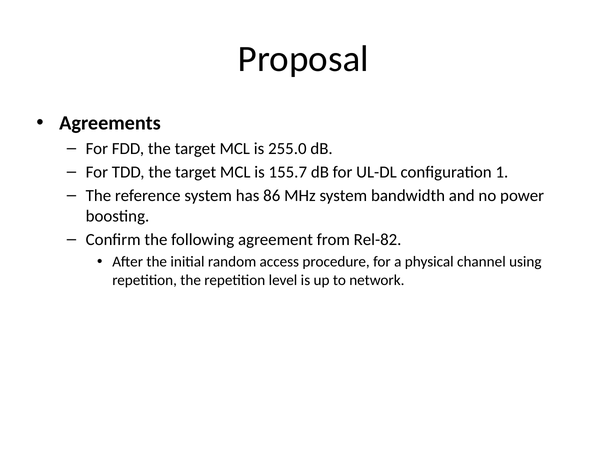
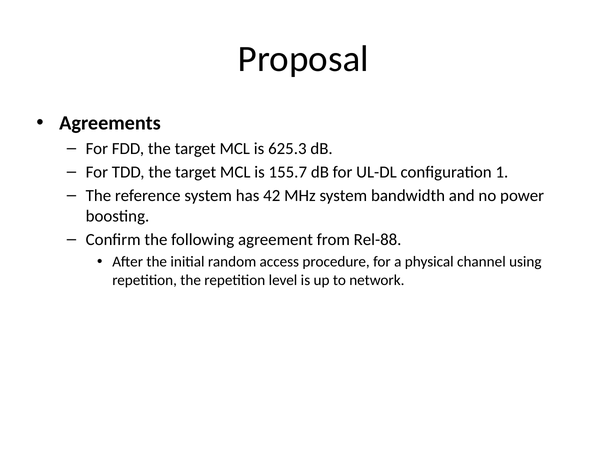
255.0: 255.0 -> 625.3
86: 86 -> 42
Rel-82: Rel-82 -> Rel-88
